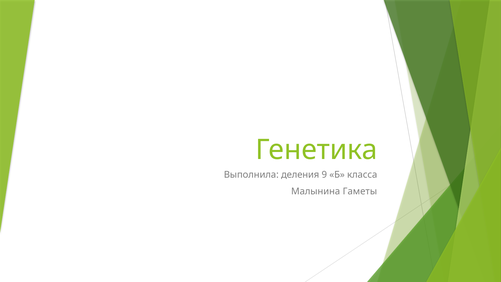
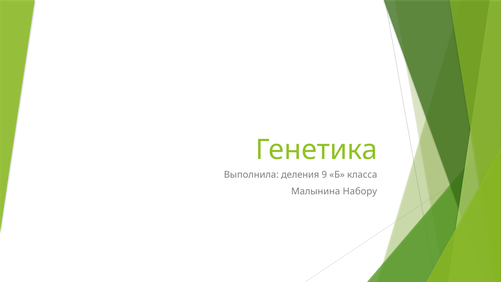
Гаметы: Гаметы -> Набору
